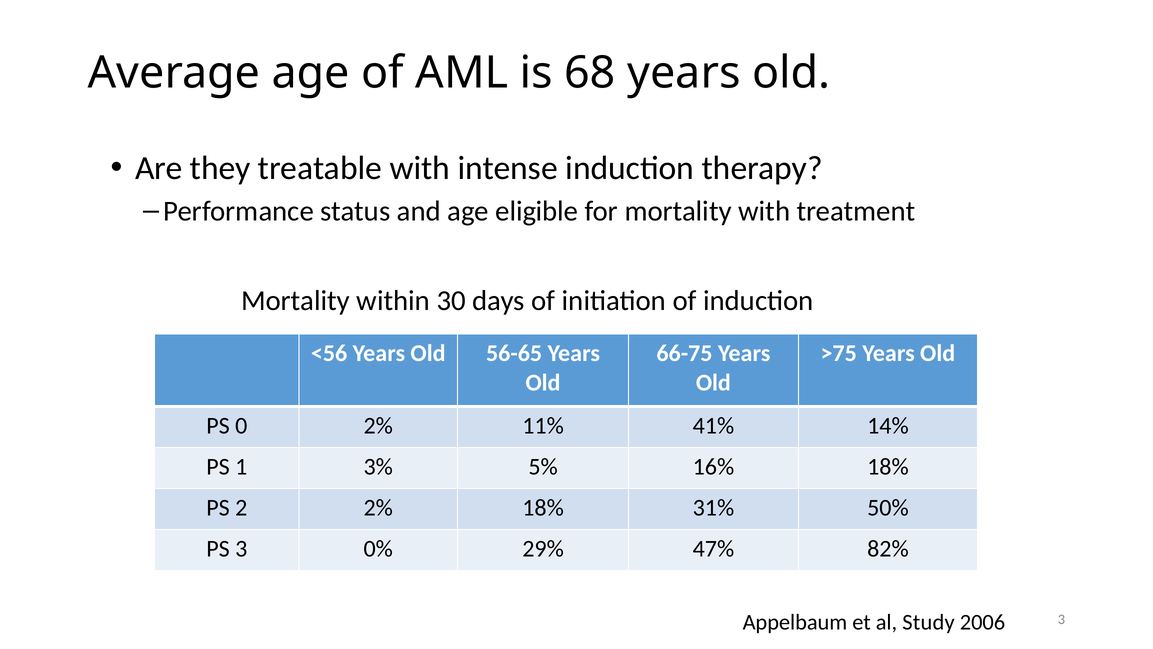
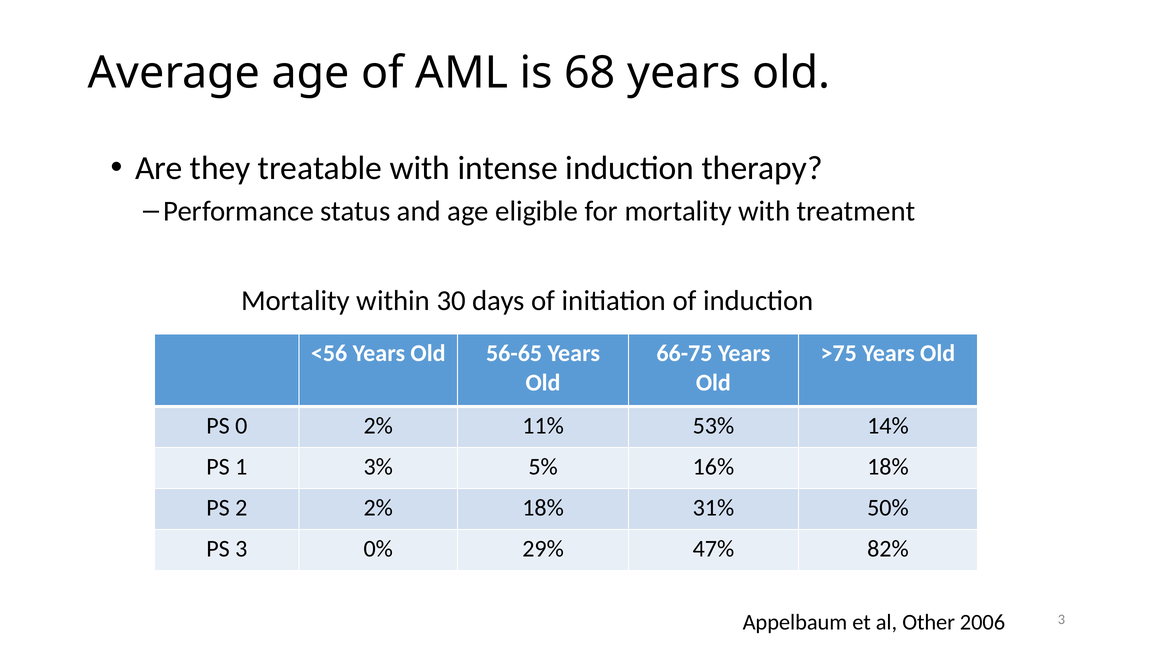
41%: 41% -> 53%
Study: Study -> Other
